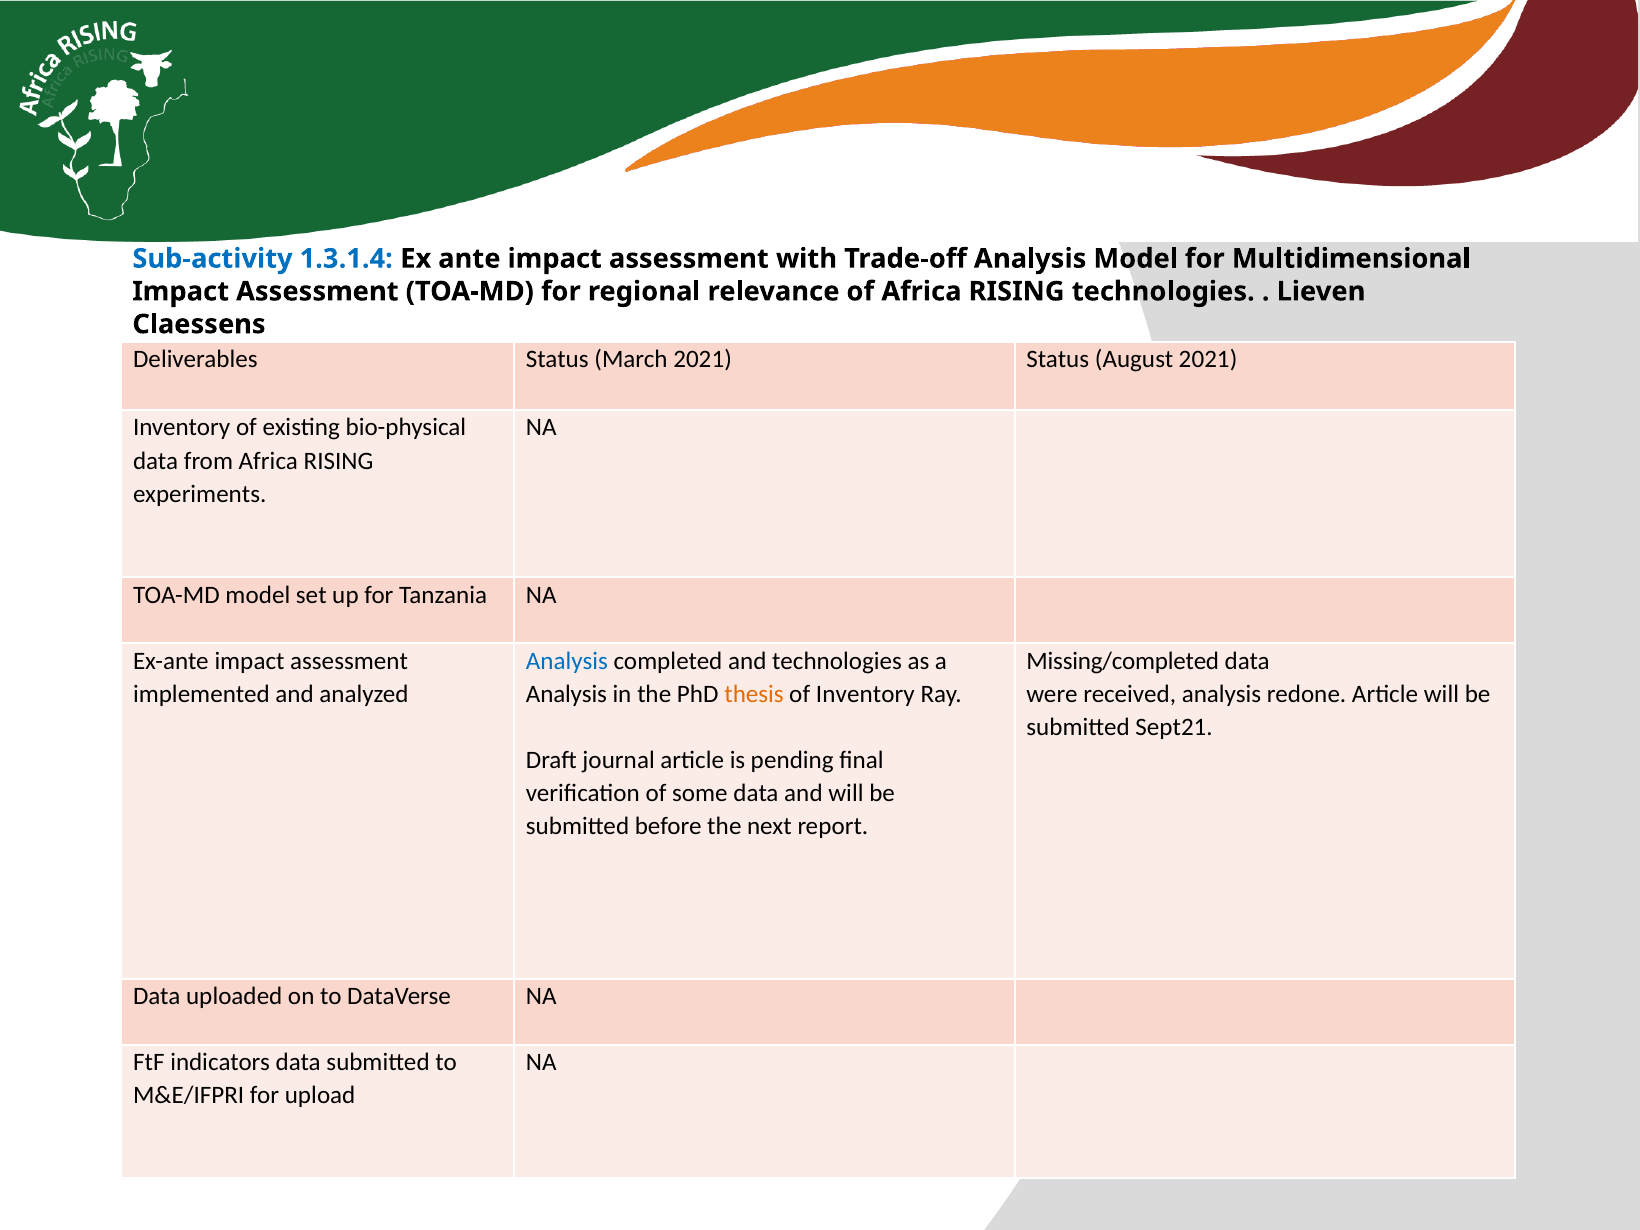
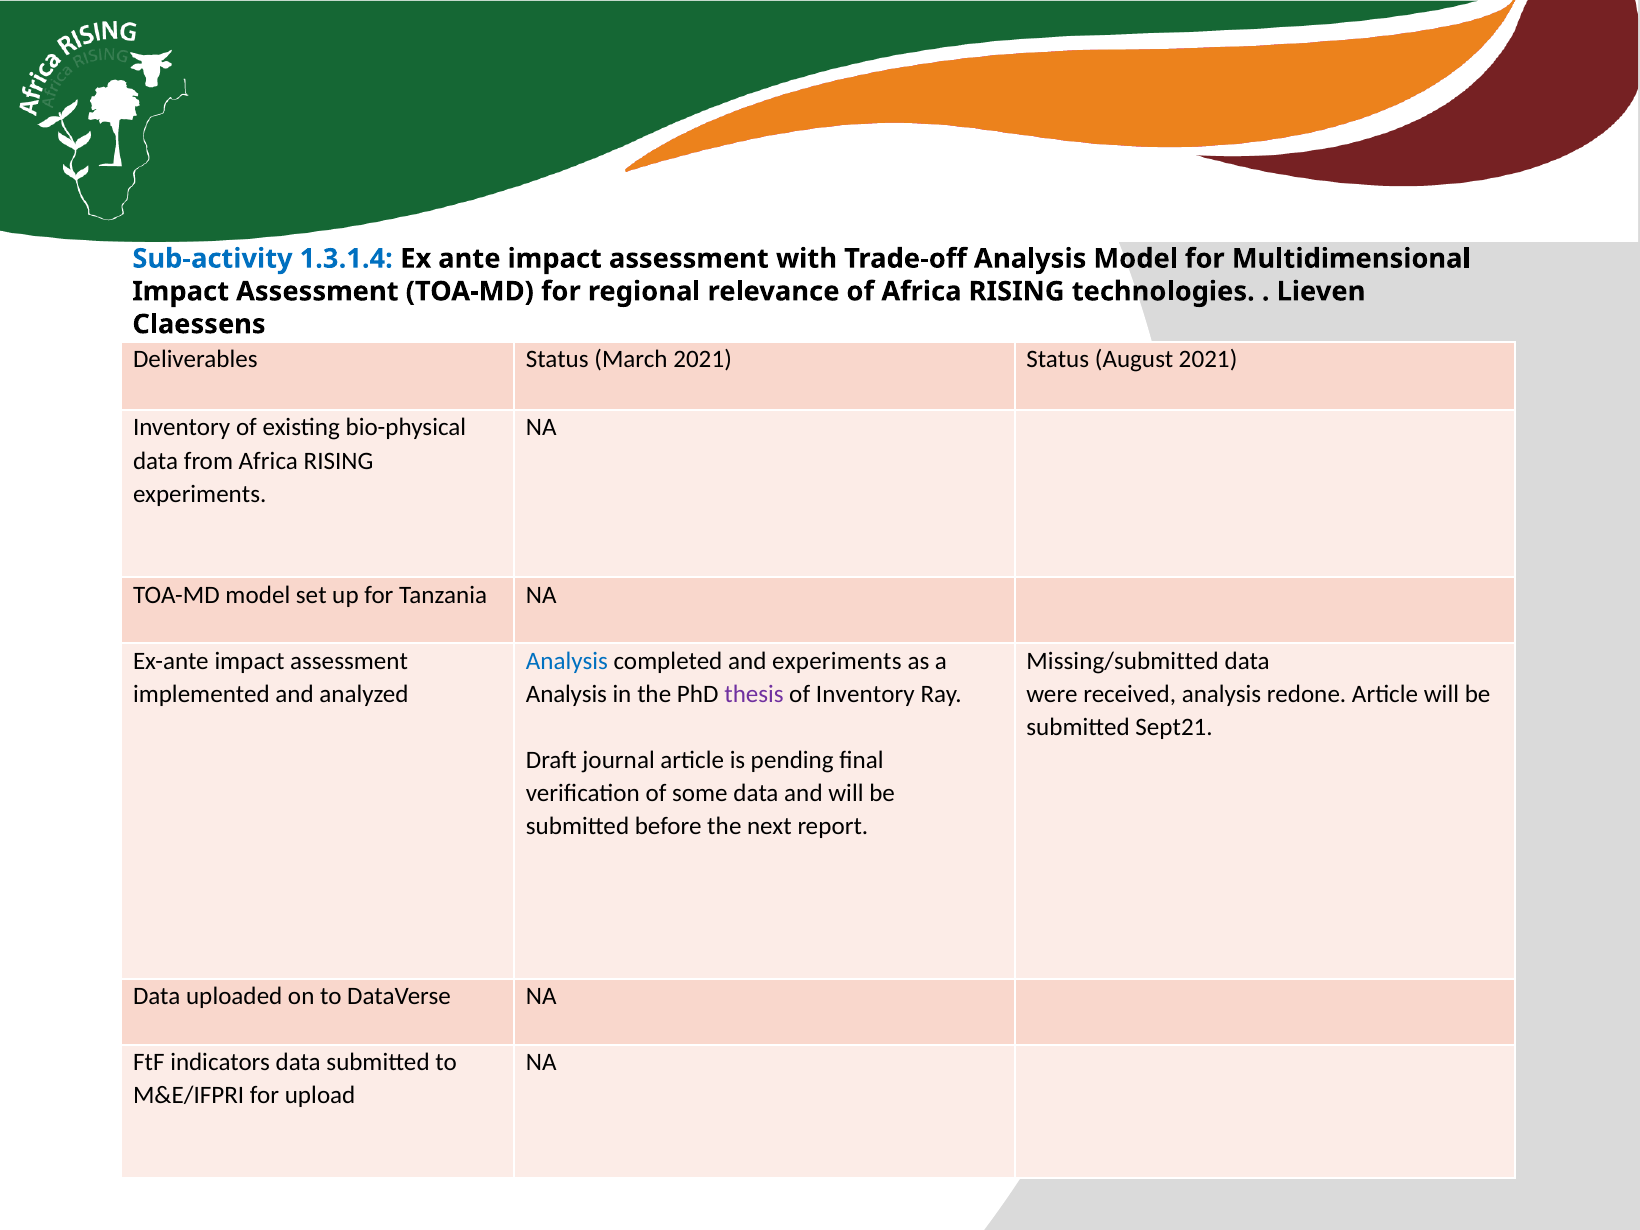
and technologies: technologies -> experiments
Missing/completed: Missing/completed -> Missing/submitted
thesis colour: orange -> purple
